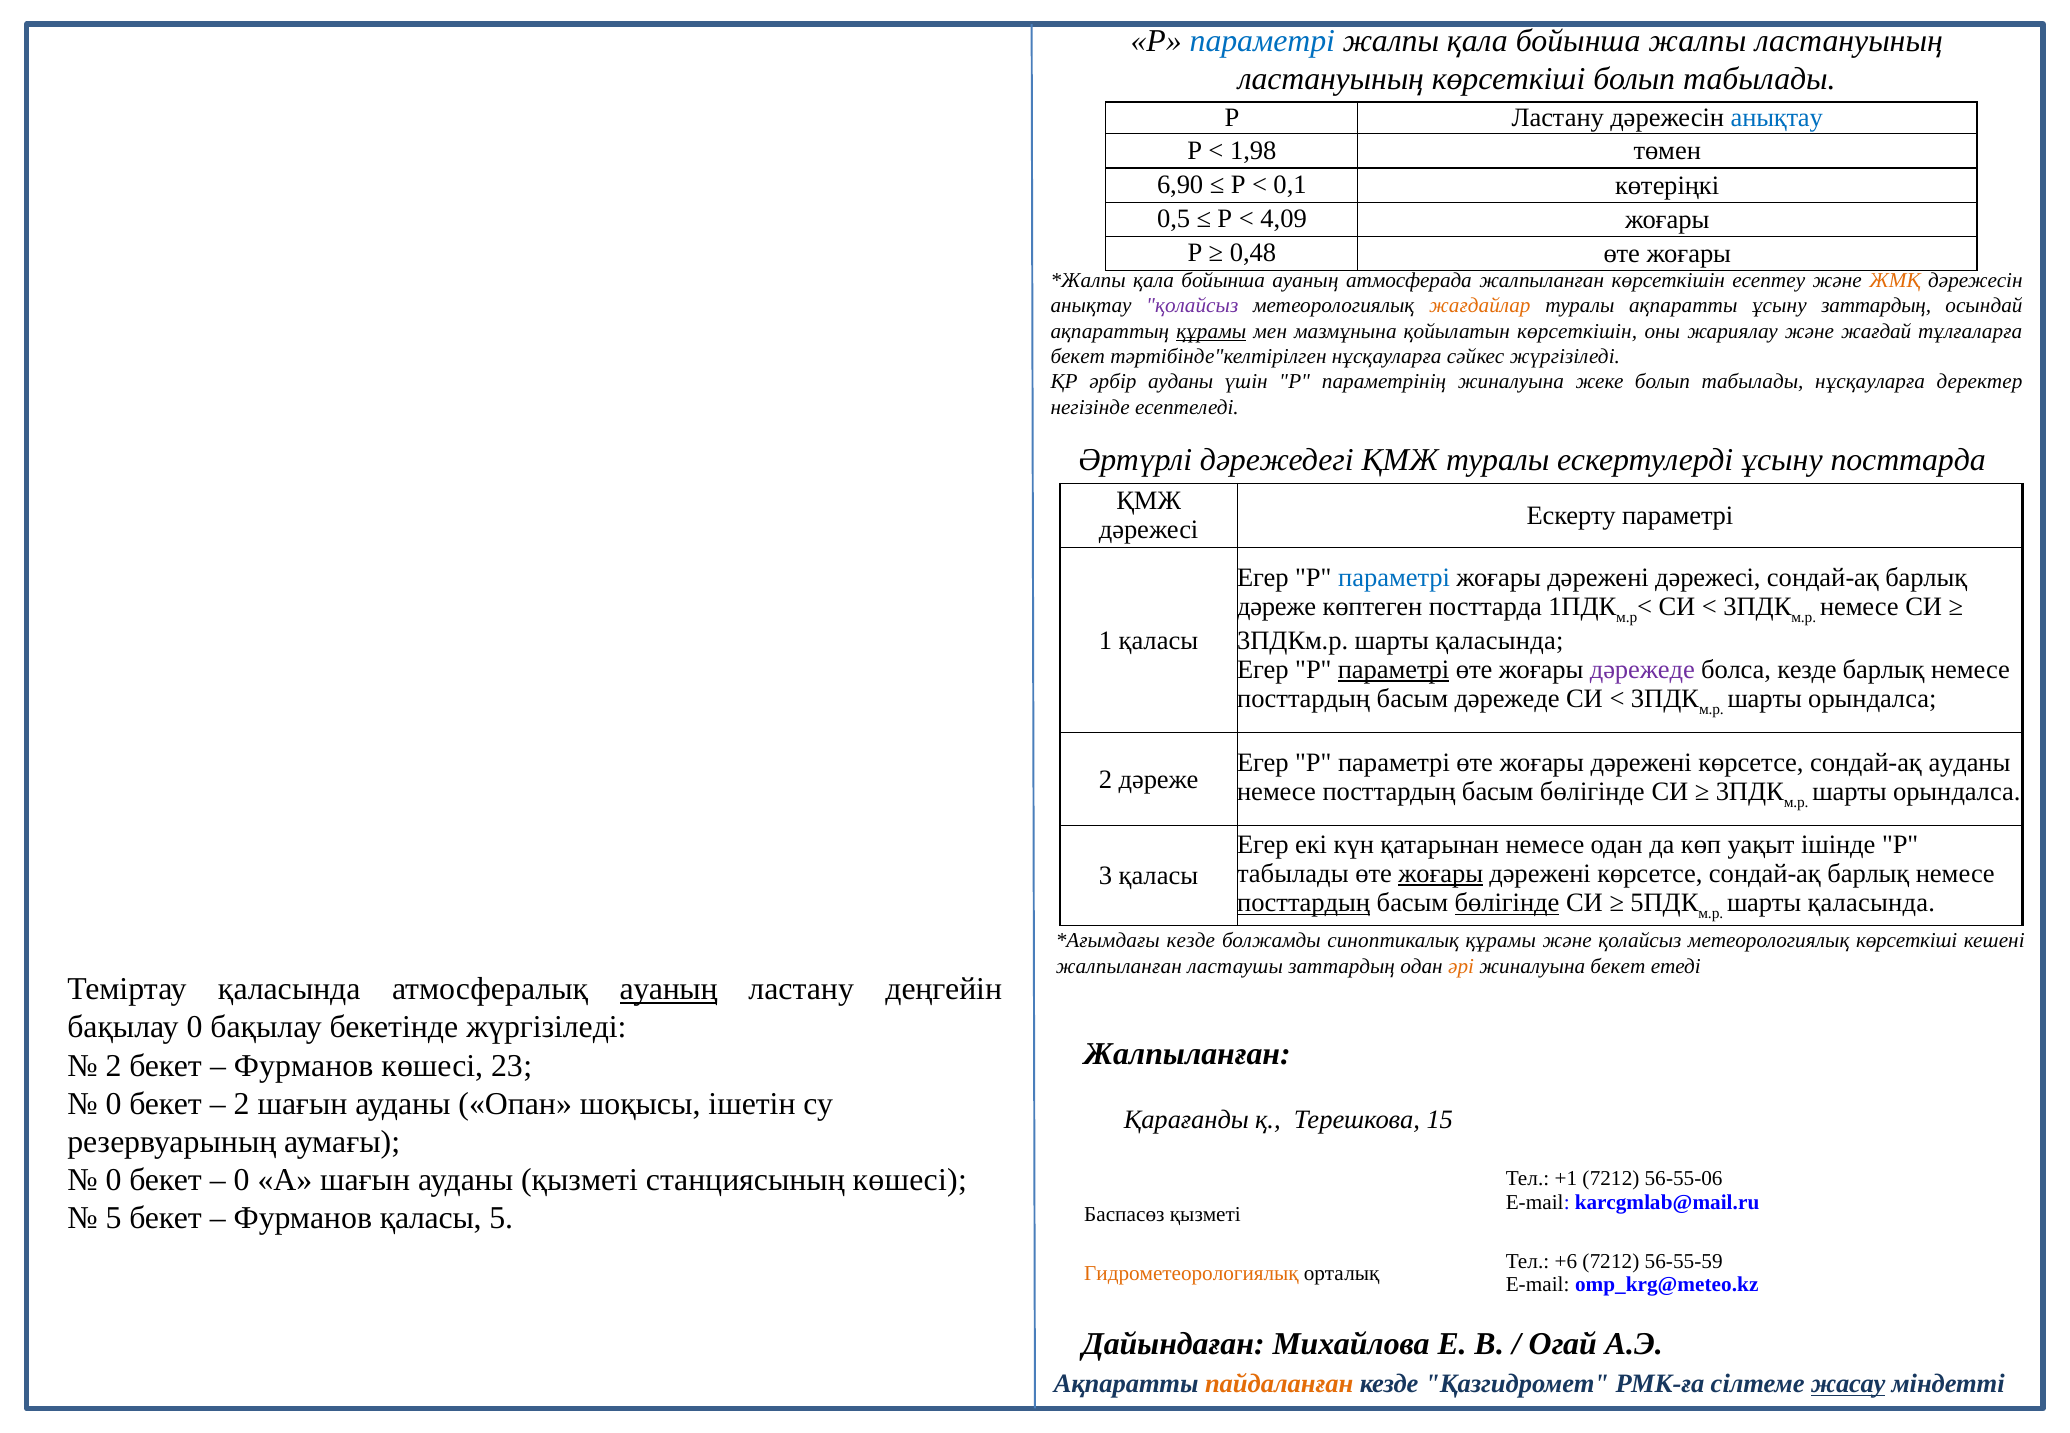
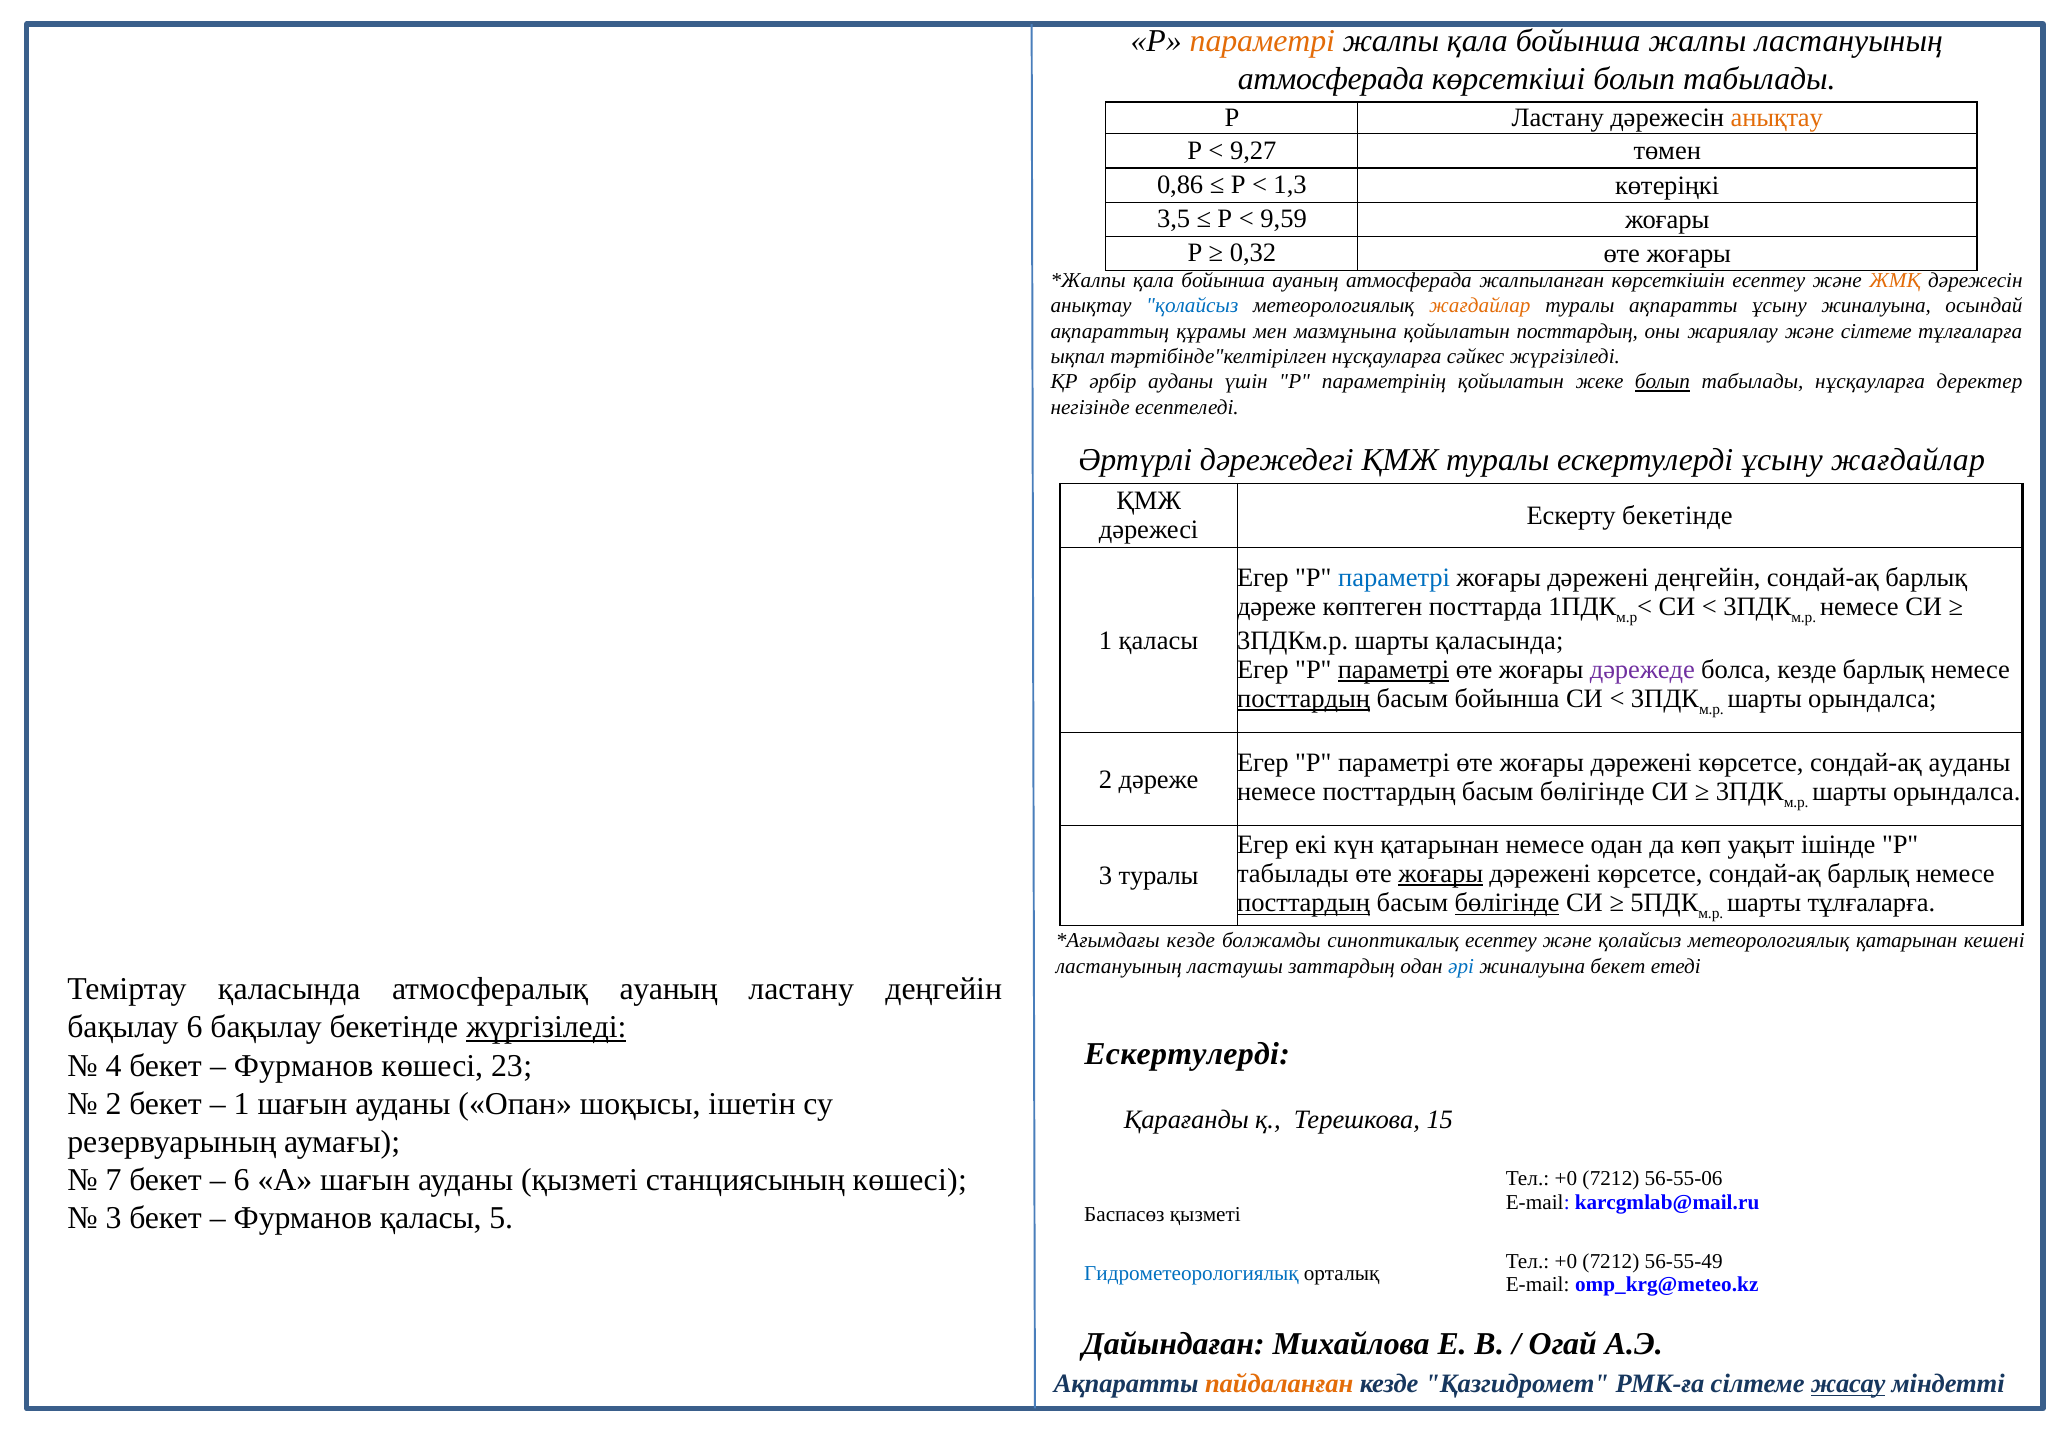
параметрі at (1262, 41) colour: blue -> orange
ластануының at (1331, 79): ластануының -> атмосферада
анықтау at (1777, 118) colour: blue -> orange
1,98: 1,98 -> 9,27
6,90: 6,90 -> 0,86
0,1: 0,1 -> 1,3
0,5: 0,5 -> 3,5
4,09: 4,09 -> 9,59
0,48: 0,48 -> 0,32
қолайсыз at (1192, 306) colour: purple -> blue
ұсыну заттардың: заттардың -> жиналуына
құрамы at (1211, 331) underline: present -> none
қойылатын көрсеткішін: көрсеткішін -> посттардың
және жағдай: жағдай -> сілтеме
бекет at (1078, 357): бекет -> ықпал
параметрінің жиналуына: жиналуына -> қойылатын
болып at (1662, 382) underline: none -> present
ұсыну посттарда: посттарда -> жағдайлар
Ескерту параметрі: параметрі -> бекетінде
дәрежені дәрежесі: дәрежесі -> деңгейін
посттардың at (1304, 699) underline: none -> present
басым дәрежеде: дәрежеде -> бойынша
3 қаласы: қаласы -> туралы
қаласында at (1871, 903): қаласында -> тұлғаларға
синоптикалық құрамы: құрамы -> есептеу
метеорологиялық көрсеткіші: көрсеткіші -> қатарынан
жалпыланған at (1119, 966): жалпыланған -> ластануының
әрі colour: orange -> blue
ауаның at (669, 989) underline: present -> none
бақылау 0: 0 -> 6
жүргізіледі at (546, 1027) underline: none -> present
Жалпыланған at (1187, 1054): Жалпыланған -> Ескертулерді
2 at (113, 1066): 2 -> 4
0 at (113, 1104): 0 -> 2
2 at (242, 1104): 2 -> 1
0 at (113, 1180): 0 -> 7
0 at (242, 1180): 0 -> 6
+1 at (1566, 1179): +1 -> +0
5 at (113, 1219): 5 -> 3
+6 at (1566, 1261): +6 -> +0
56-55-59: 56-55-59 -> 56-55-49
Гидрометеорологиялық colour: orange -> blue
